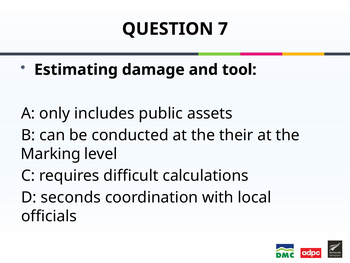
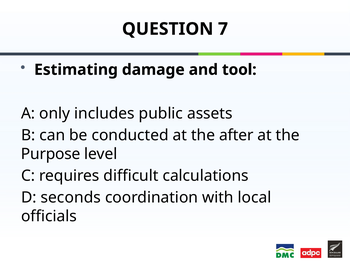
their: their -> after
Marking: Marking -> Purpose
